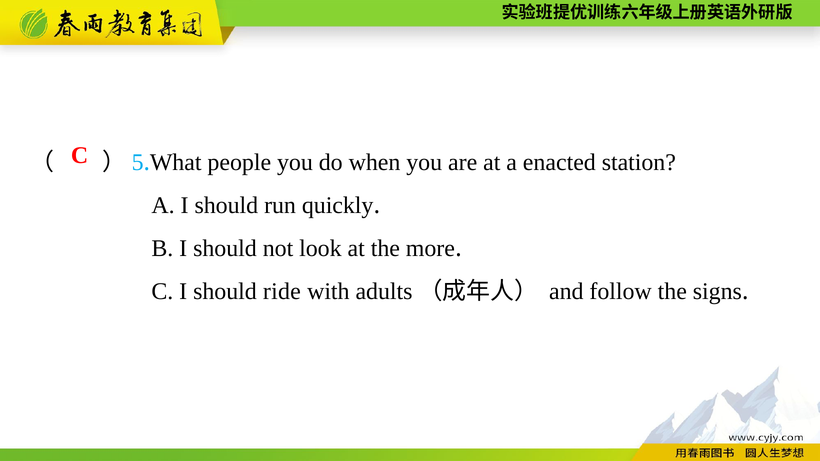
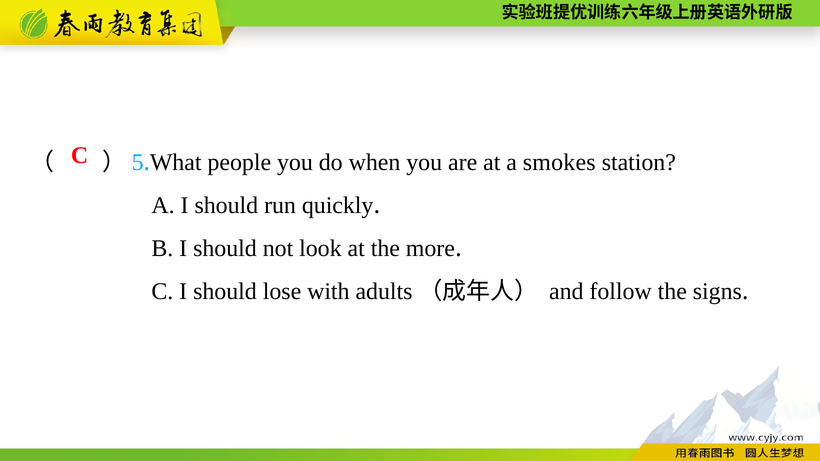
enacted: enacted -> smokes
ride: ride -> lose
